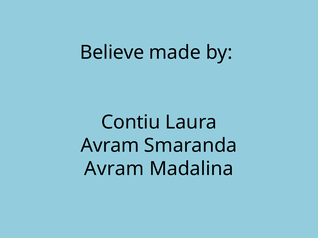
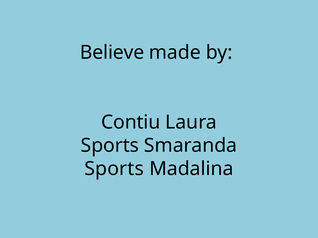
Avram at (110, 146): Avram -> Sports
Avram at (114, 169): Avram -> Sports
